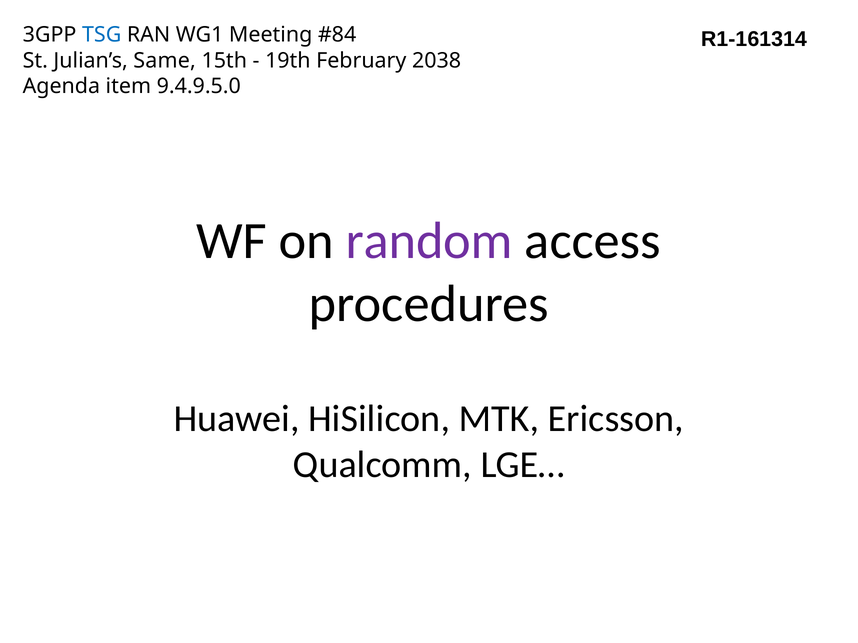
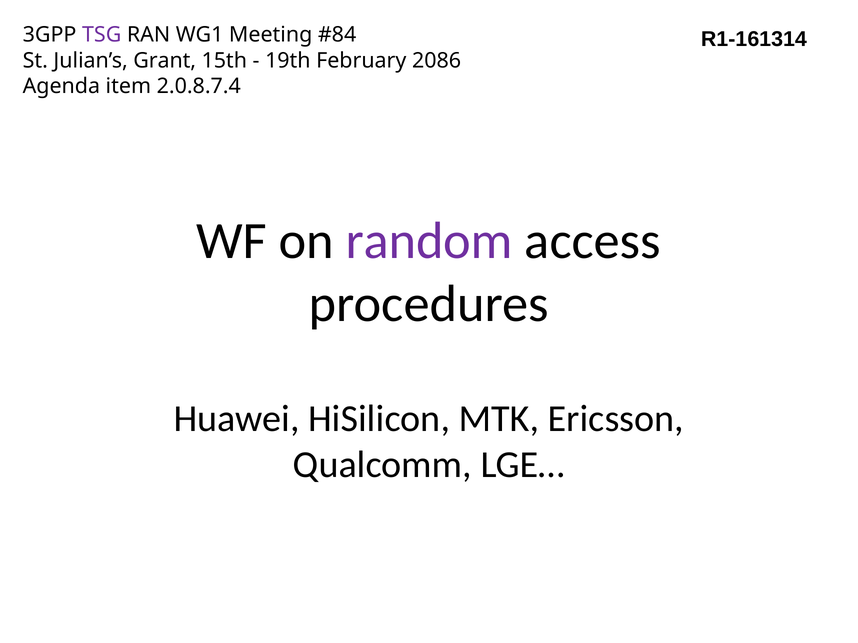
TSG colour: blue -> purple
Same: Same -> Grant
2038: 2038 -> 2086
9.4.9.5.0: 9.4.9.5.0 -> 2.0.8.7.4
